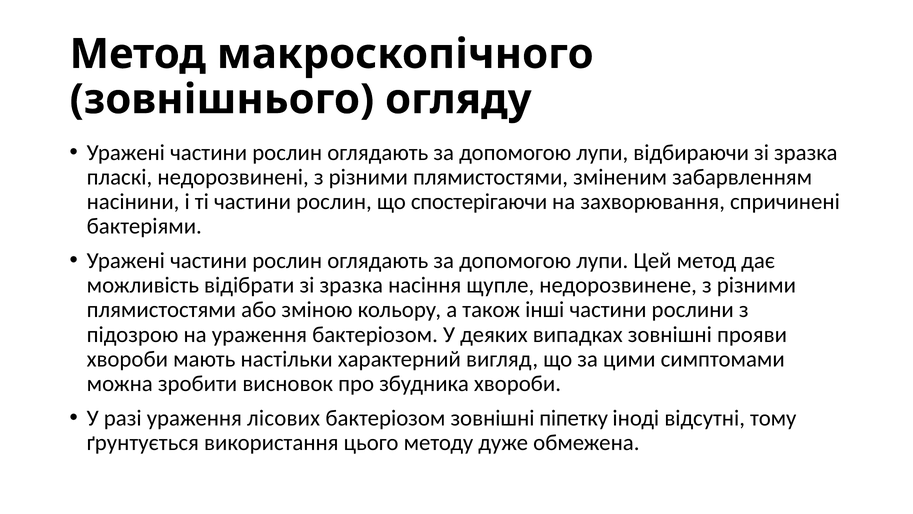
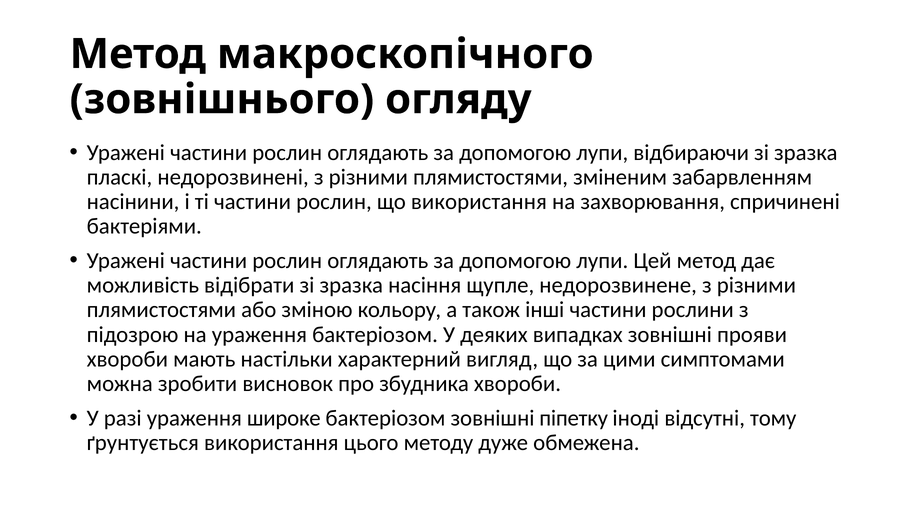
що спостерігаючи: спостерігаючи -> використання
лісових: лісових -> широке
